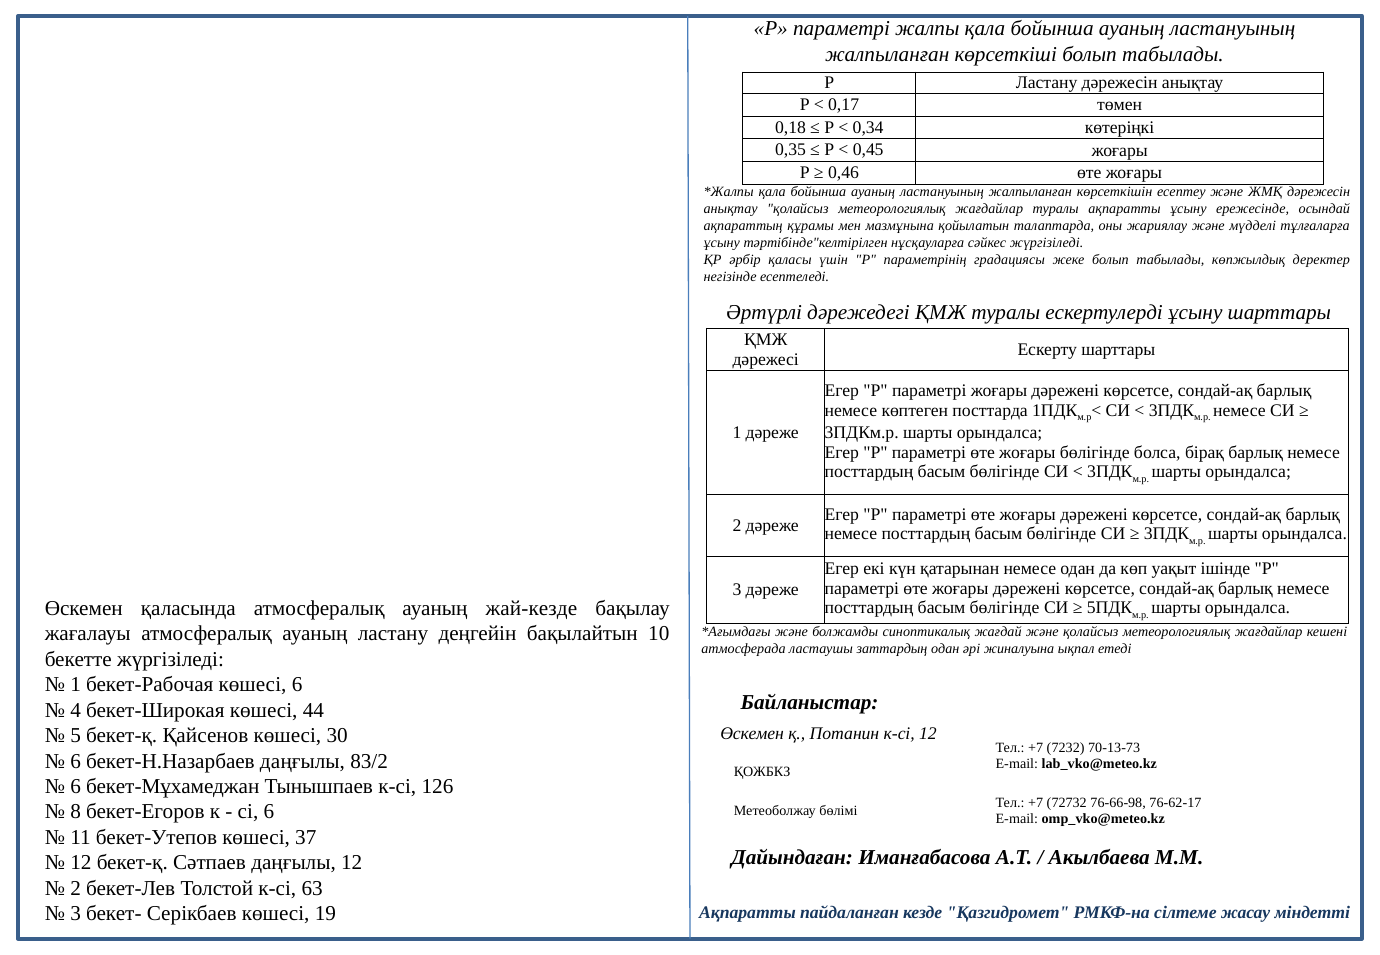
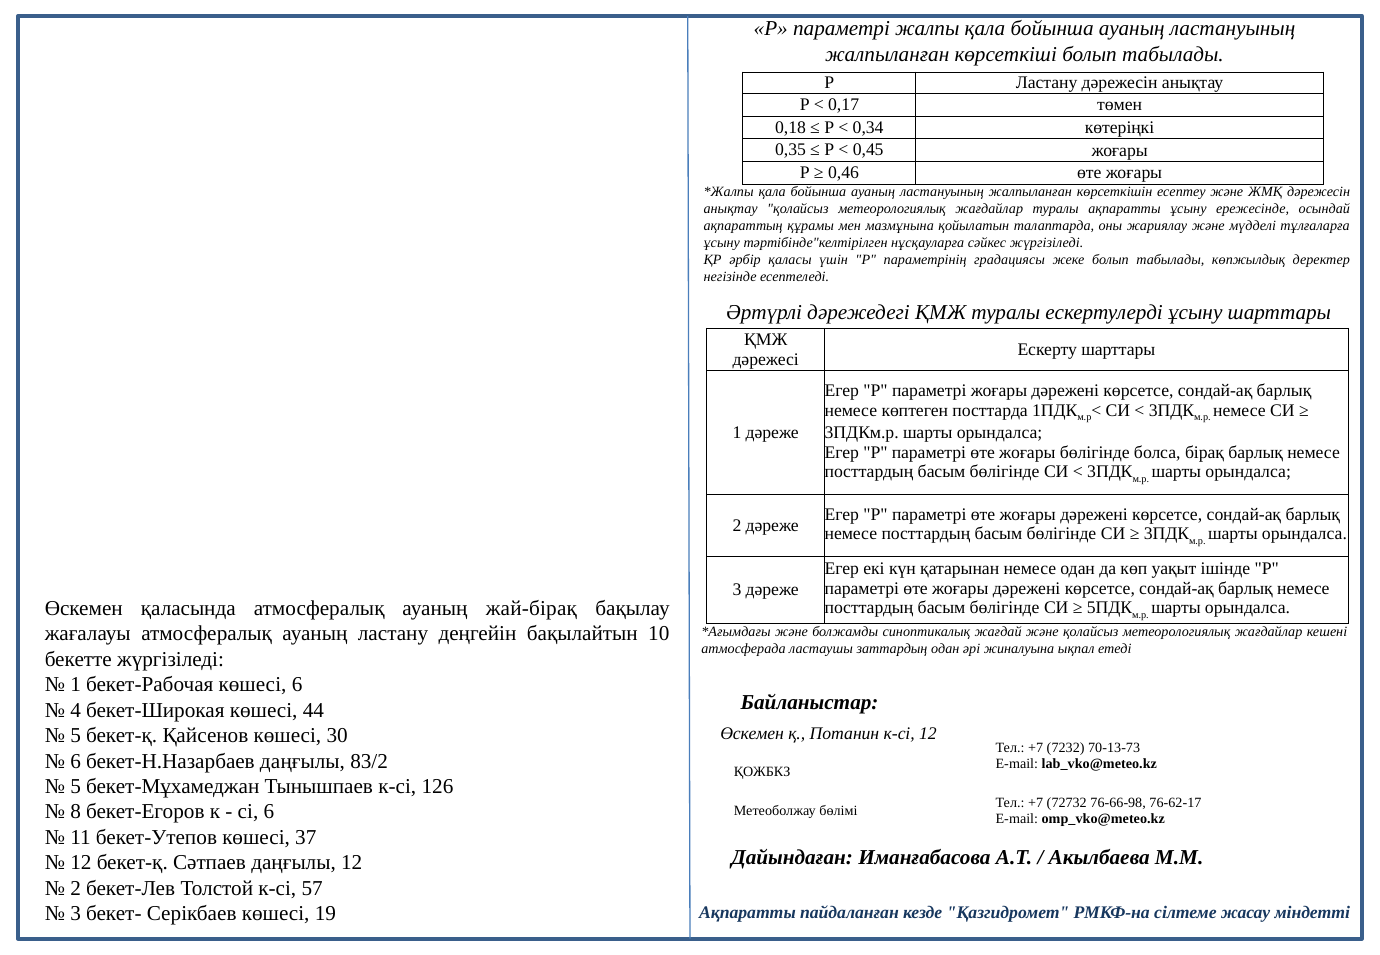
жай-кезде: жай-кезде -> жай-бірақ
6 at (76, 787): 6 -> 5
63: 63 -> 57
